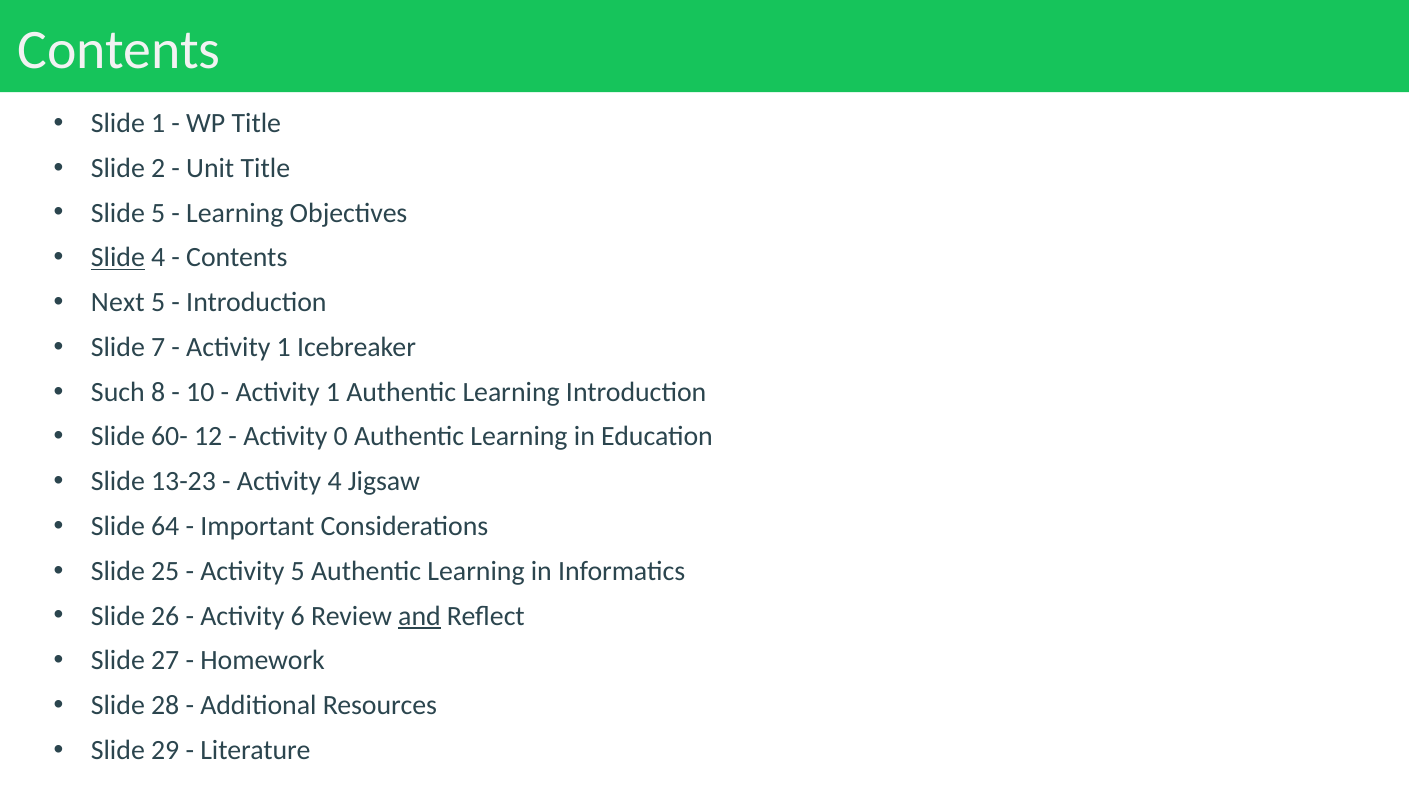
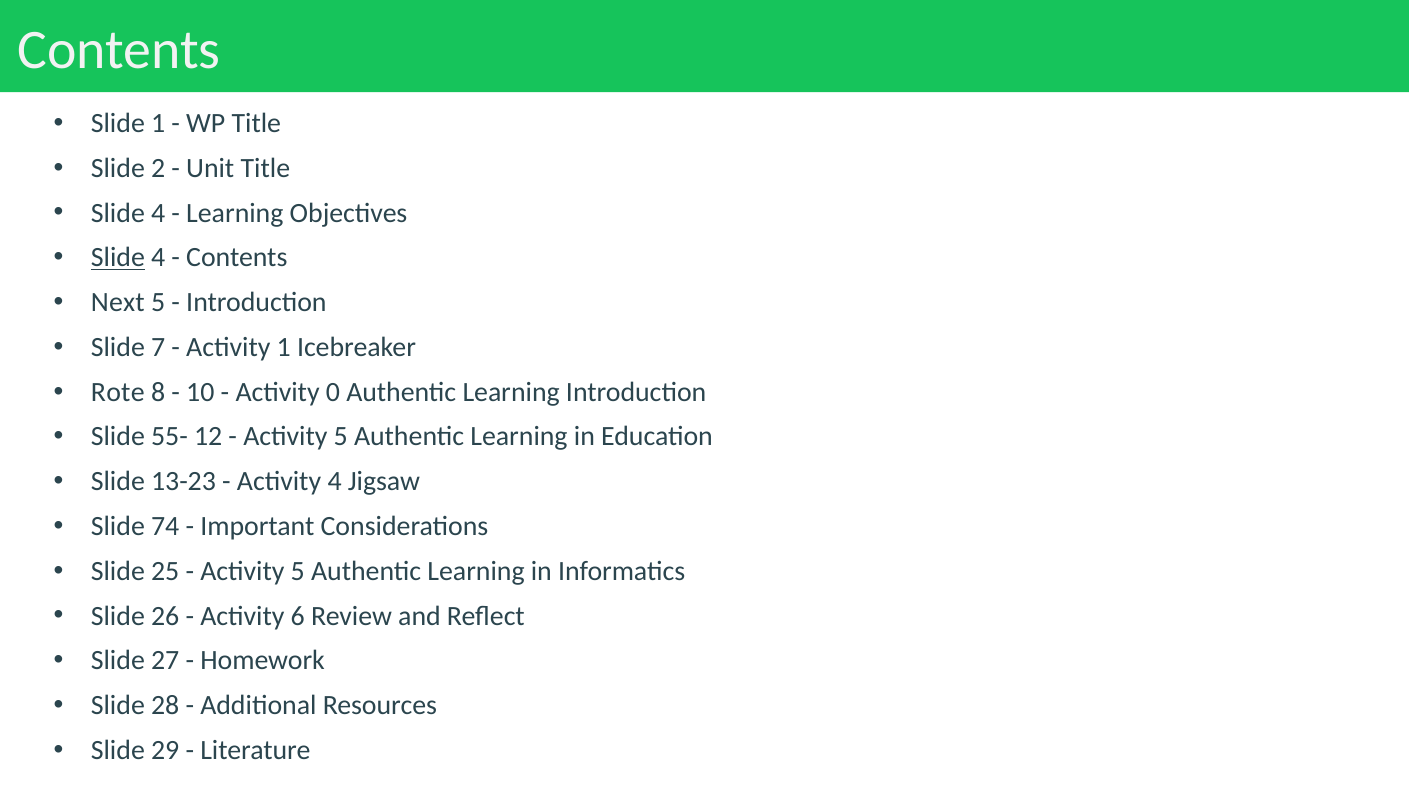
5 at (158, 213): 5 -> 4
Such: Such -> Rote
1 at (333, 392): 1 -> 0
60-: 60- -> 55-
0 at (341, 437): 0 -> 5
64: 64 -> 74
and underline: present -> none
